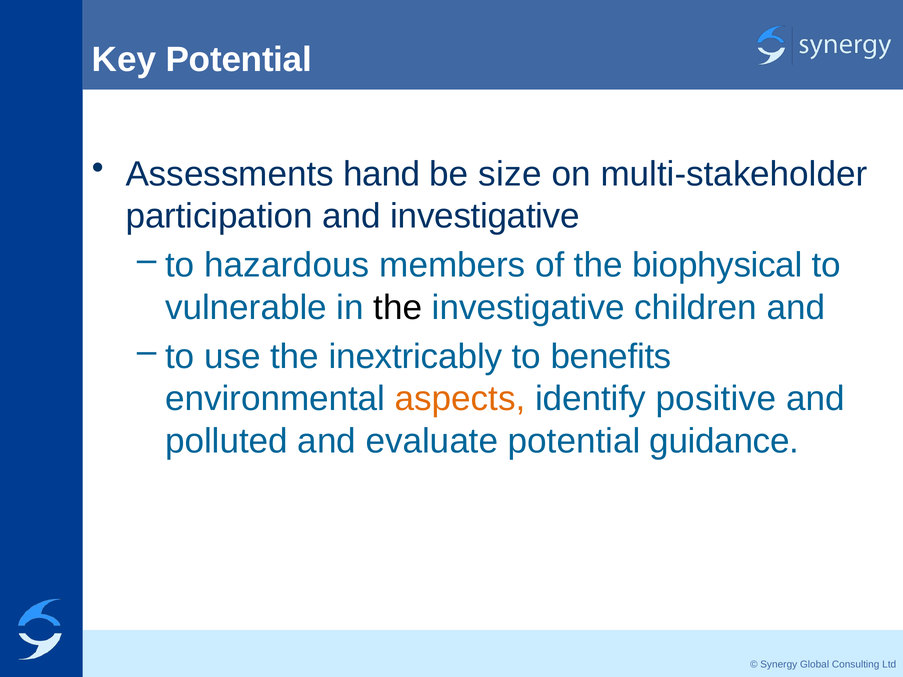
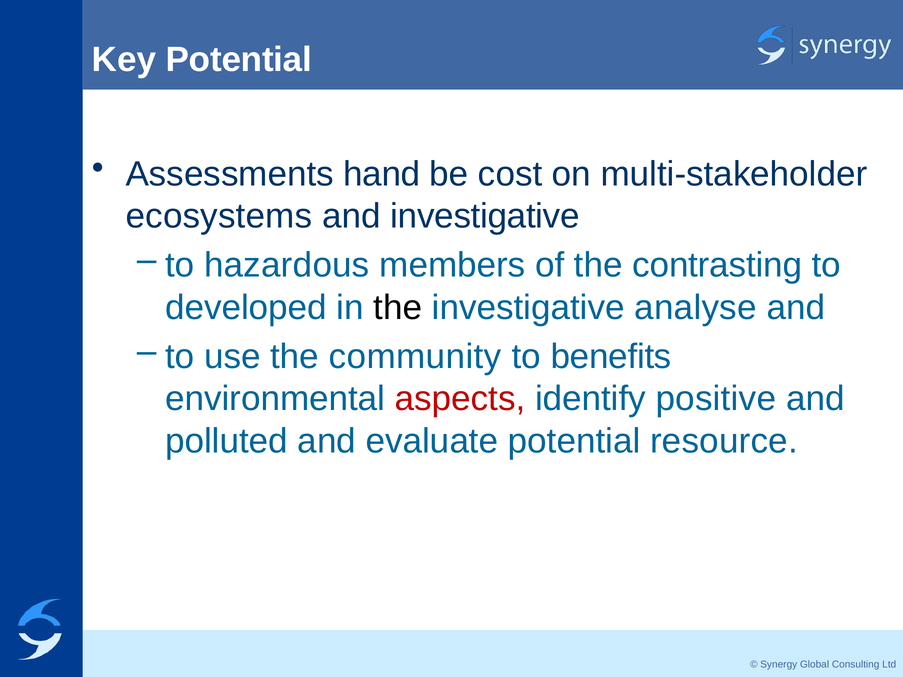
size: size -> cost
participation: participation -> ecosystems
biophysical: biophysical -> contrasting
vulnerable: vulnerable -> developed
children: children -> analyse
inextricably: inextricably -> community
aspects colour: orange -> red
guidance: guidance -> resource
